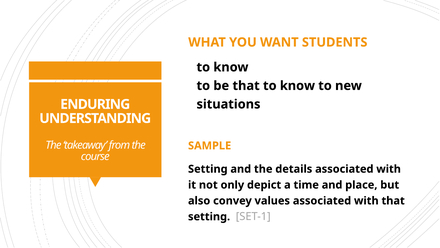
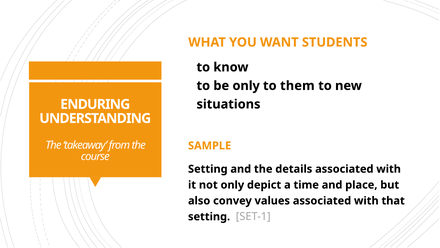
be that: that -> only
know at (297, 86): know -> them
